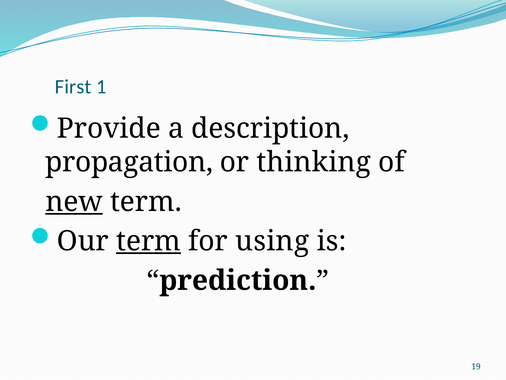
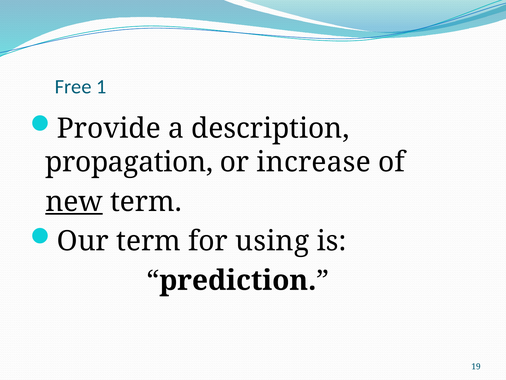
First: First -> Free
thinking: thinking -> increase
term at (148, 241) underline: present -> none
